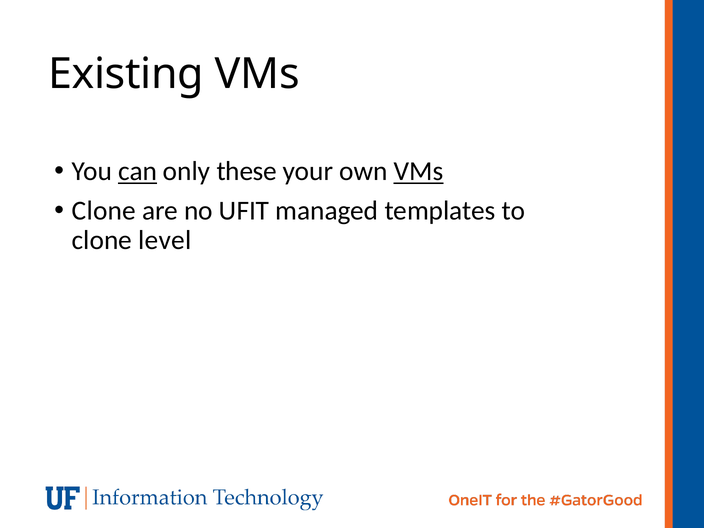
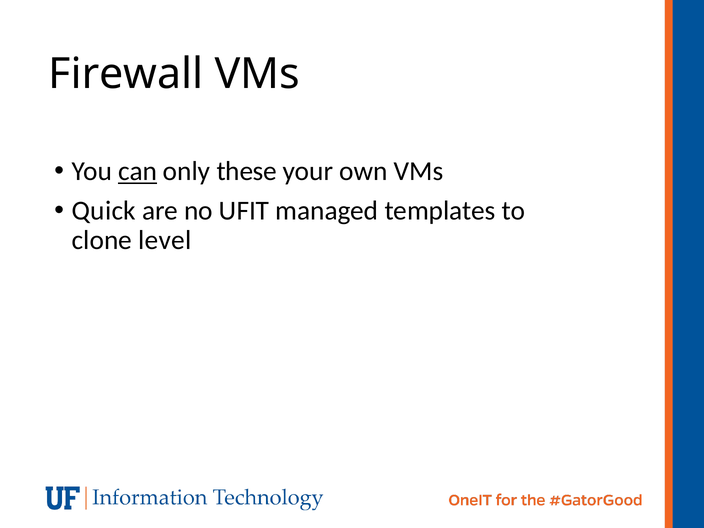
Existing: Existing -> Firewall
VMs at (418, 171) underline: present -> none
Clone at (104, 211): Clone -> Quick
